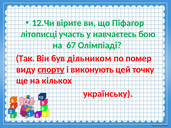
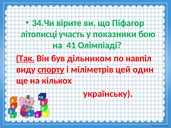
12.Чи: 12.Чи -> 34.Чи
навчаєтесь: навчаєтесь -> показники
67: 67 -> 41
Так underline: none -> present
помер: помер -> навпіл
виконують: виконують -> міліметрів
точку: точку -> один
